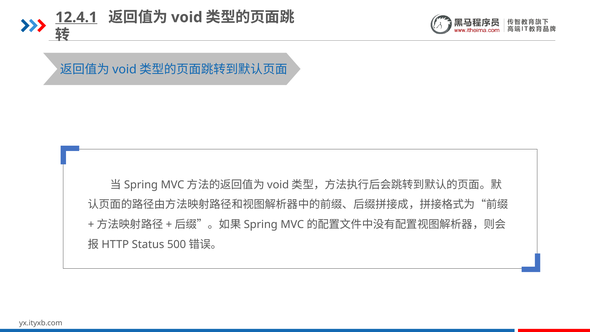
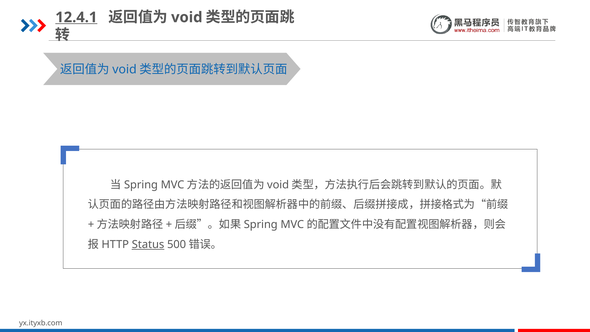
Status underline: none -> present
